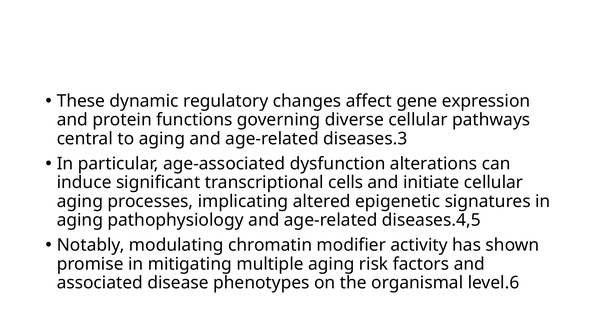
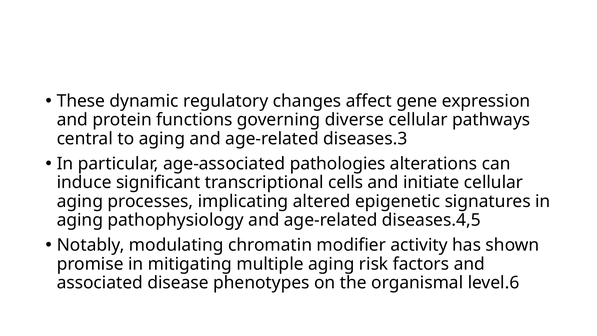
dysfunction: dysfunction -> pathologies
